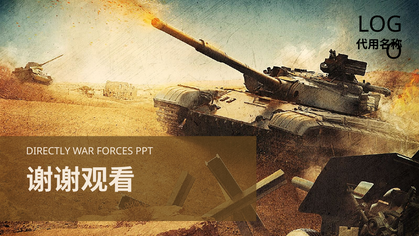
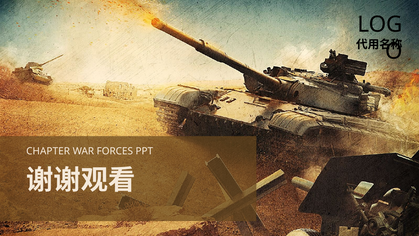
DIRECTLY: DIRECTLY -> CHAPTER
